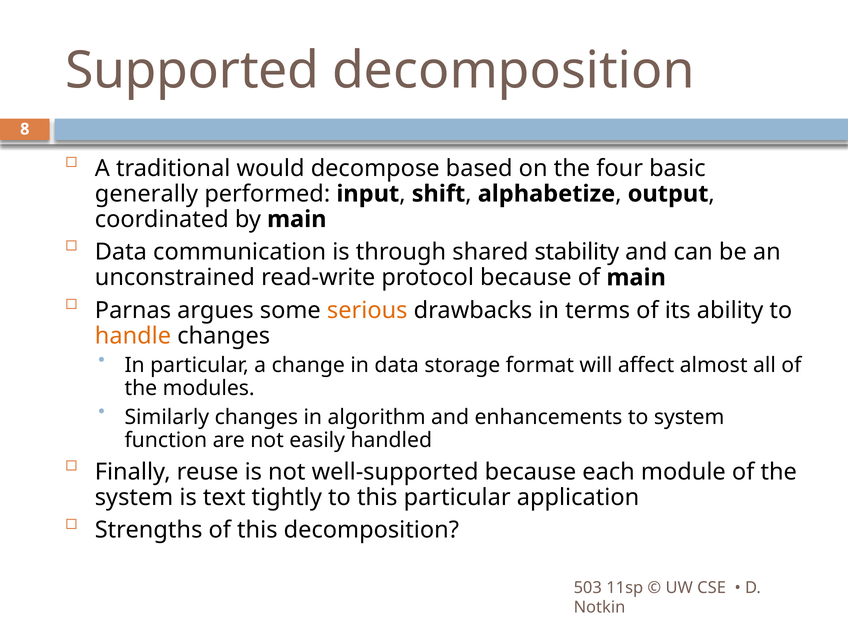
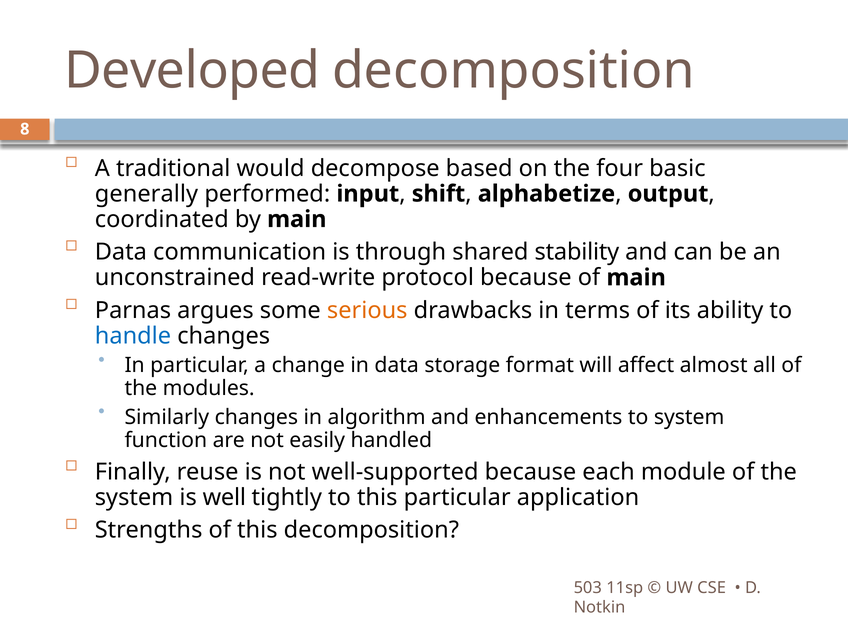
Supported: Supported -> Developed
handle colour: orange -> blue
text: text -> well
